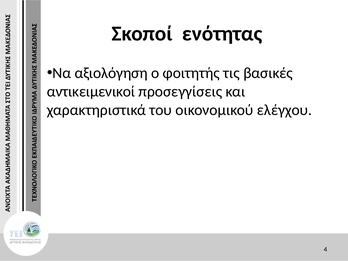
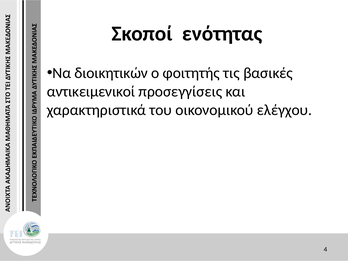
αξιολόγηση: αξιολόγηση -> διοικητικών
